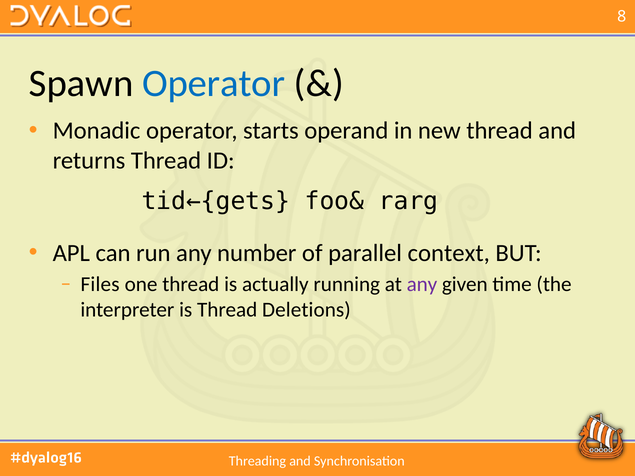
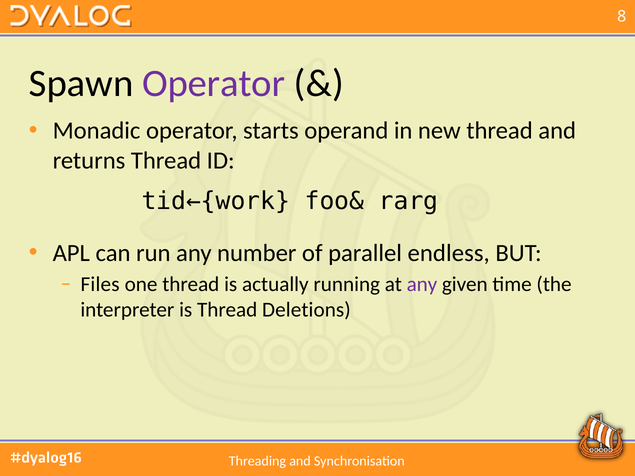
Operator at (214, 83) colour: blue -> purple
tid←{gets: tid←{gets -> tid←{work
context: context -> endless
